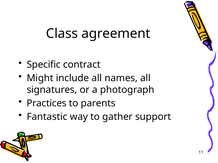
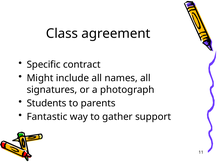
Practices: Practices -> Students
